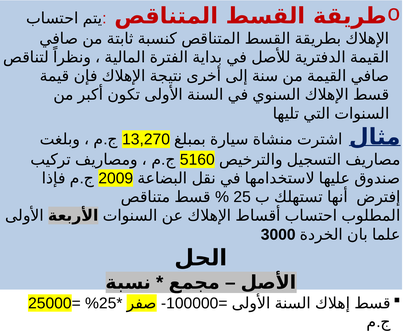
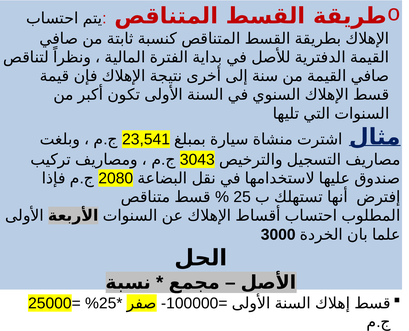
13,270: 13,270 -> 23,541
5160: 5160 -> 3043
2009: 2009 -> 2080
